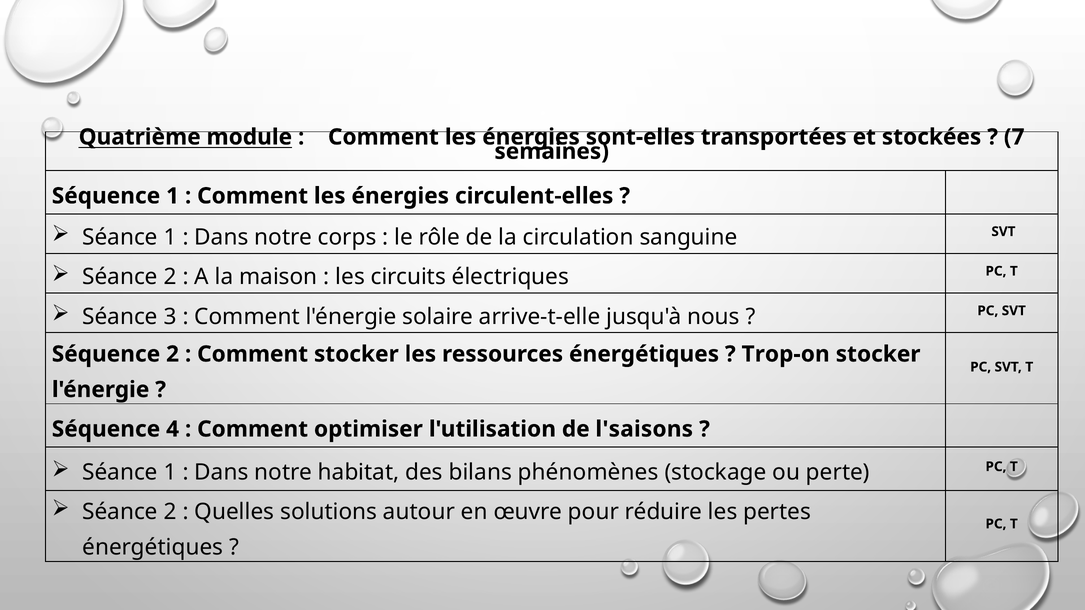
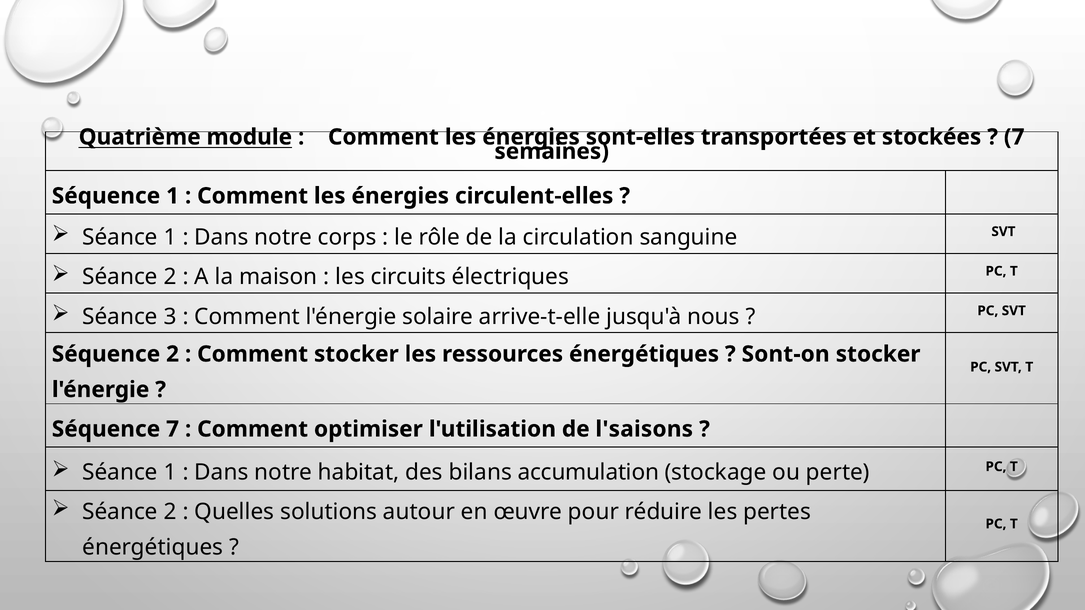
Trop-on: Trop-on -> Sont-on
Séquence 4: 4 -> 7
phénomènes: phénomènes -> accumulation
